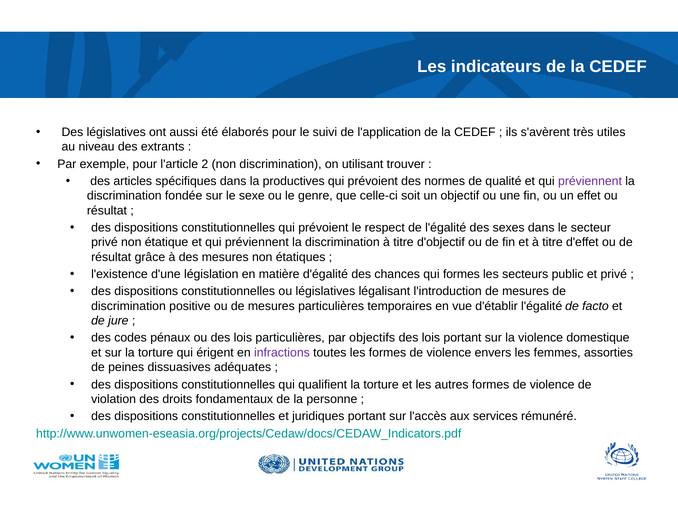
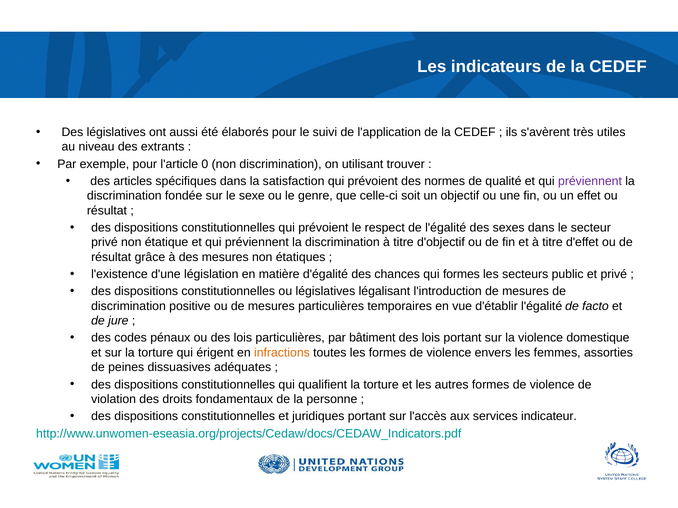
2: 2 -> 0
productives: productives -> satisfaction
objectifs: objectifs -> bâtiment
infractions colour: purple -> orange
rémunéré: rémunéré -> indicateur
